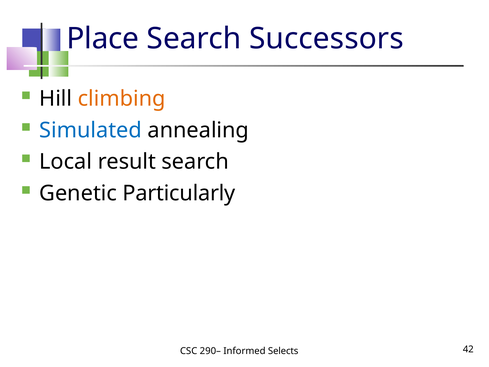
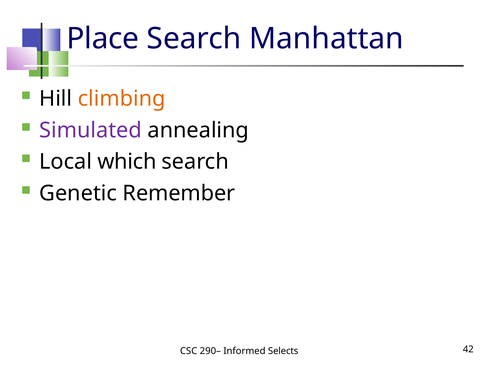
Successors: Successors -> Manhattan
Simulated colour: blue -> purple
result: result -> which
Particularly: Particularly -> Remember
